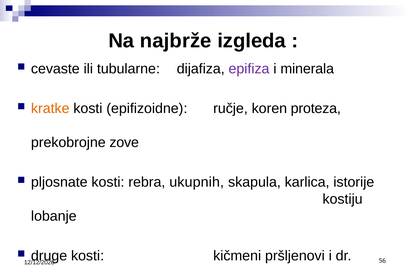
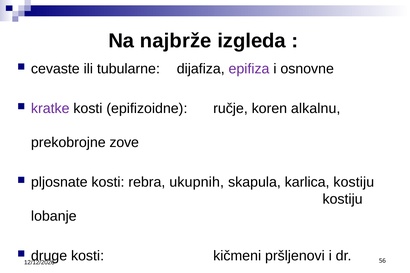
minerala: minerala -> osnovne
kratke colour: orange -> purple
proteza: proteza -> alkalnu
karlica istorije: istorije -> kostiju
